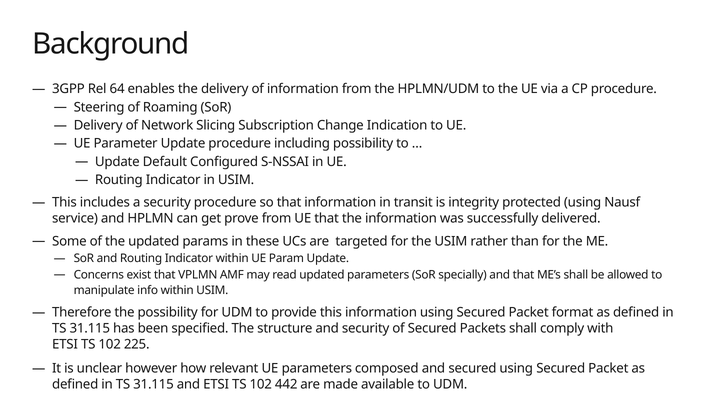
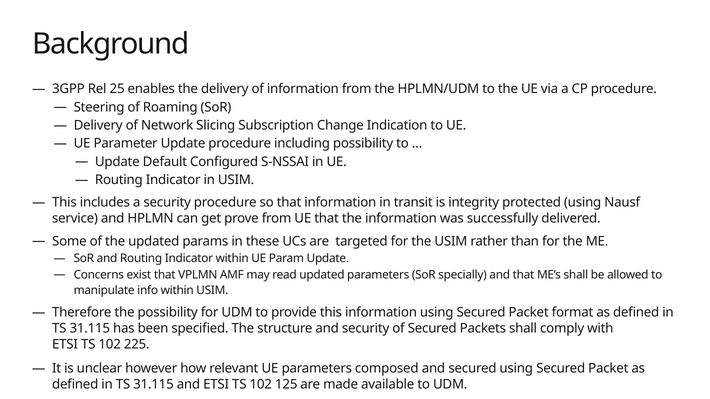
64: 64 -> 25
442: 442 -> 125
